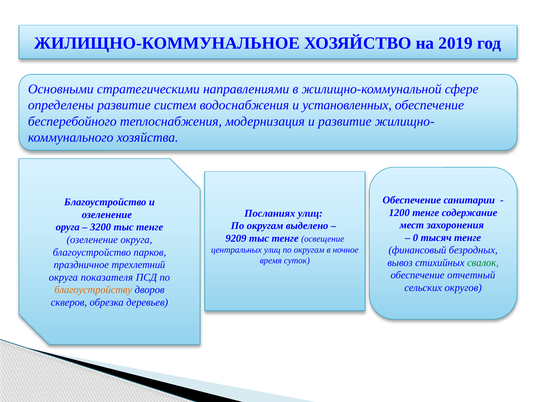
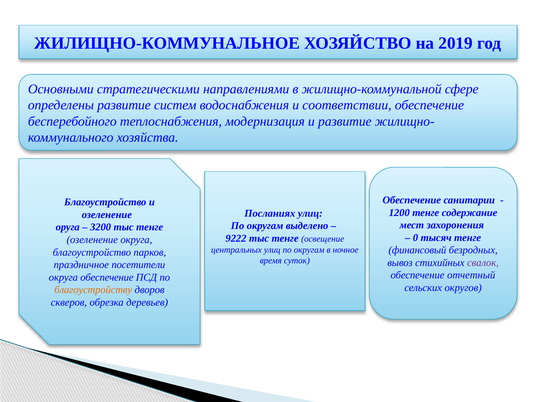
установленных: установленных -> соответствии
9209: 9209 -> 9222
свалок colour: green -> purple
трехлетний: трехлетний -> посетители
округа показателя: показателя -> обеспечение
